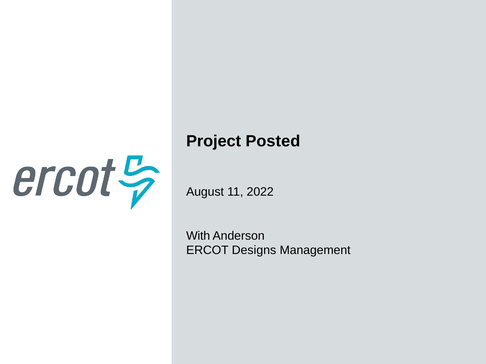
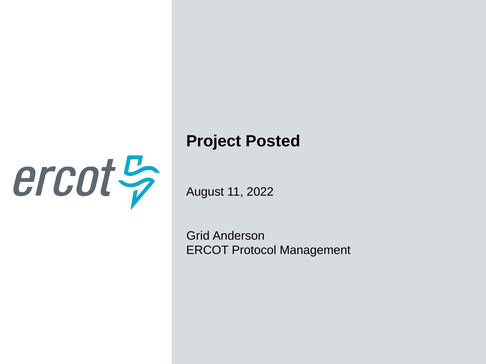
With: With -> Grid
Designs: Designs -> Protocol
